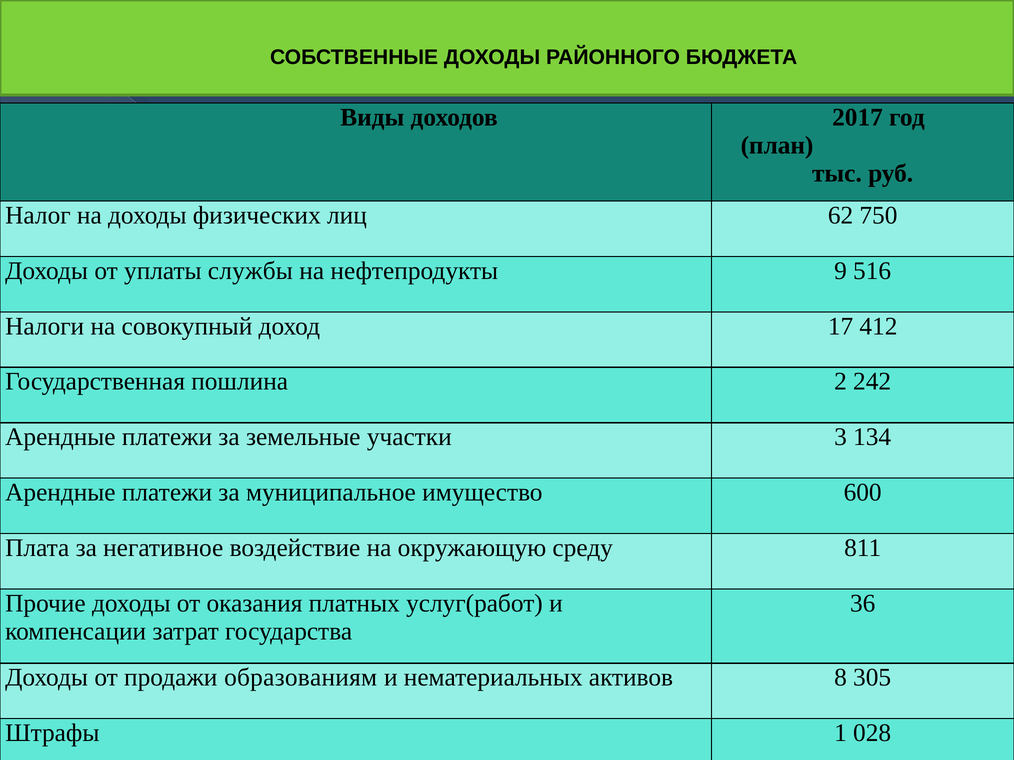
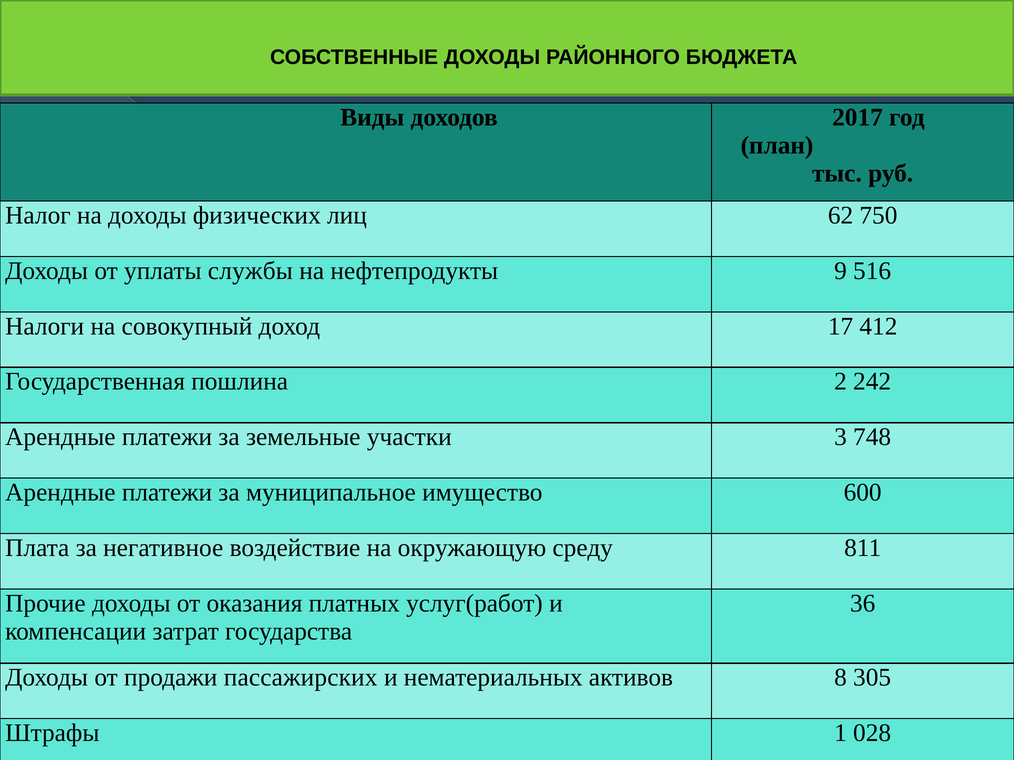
134: 134 -> 748
образованиям: образованиям -> пассажирских
